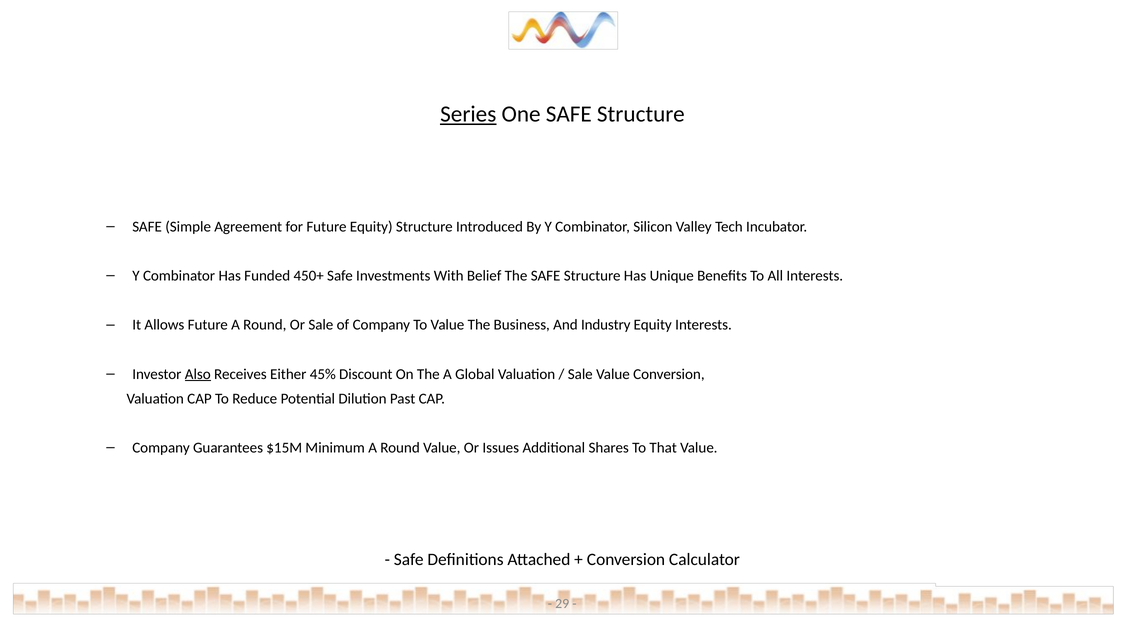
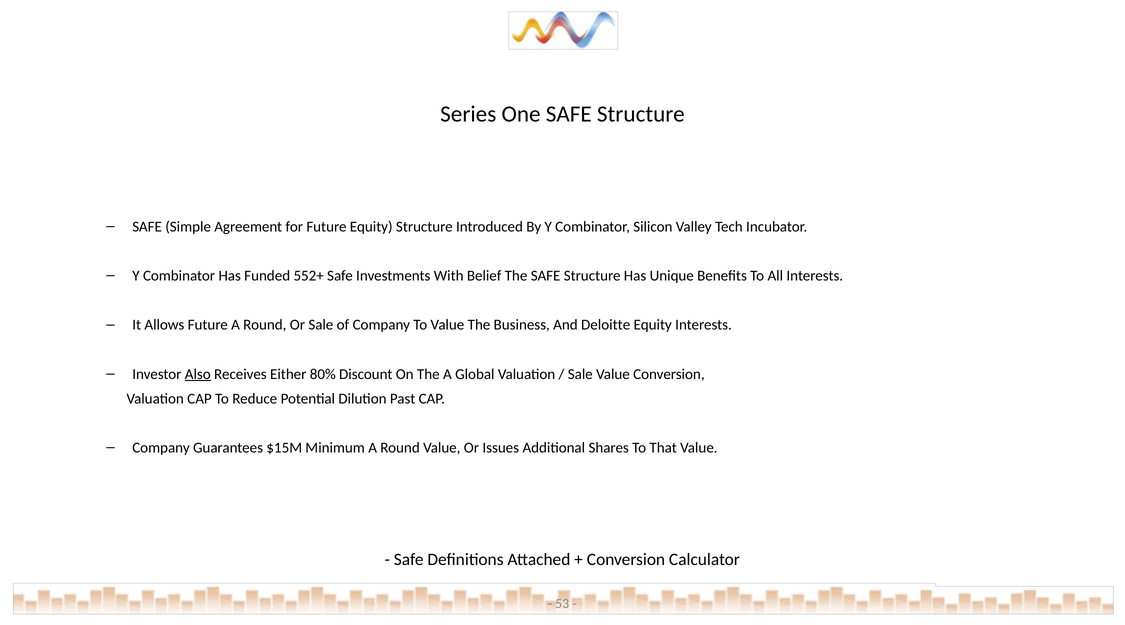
Series underline: present -> none
450+: 450+ -> 552+
Industry: Industry -> Deloitte
45%: 45% -> 80%
29: 29 -> 53
